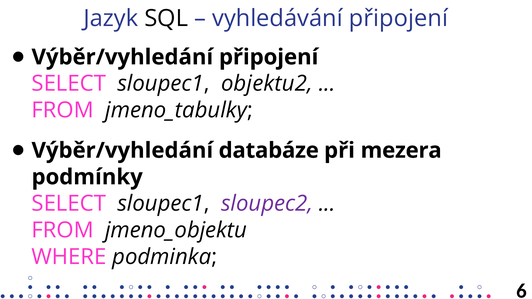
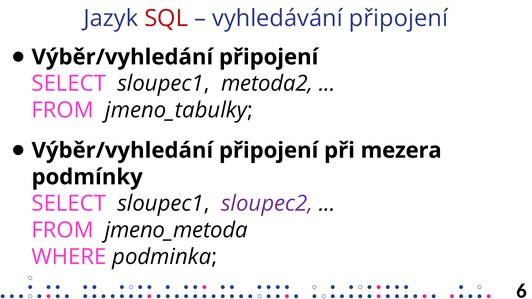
SQL colour: black -> red
objektu2: objektu2 -> metoda2
databáze at (269, 151): databáze -> připojení
jmeno_objektu: jmeno_objektu -> jmeno_metoda
